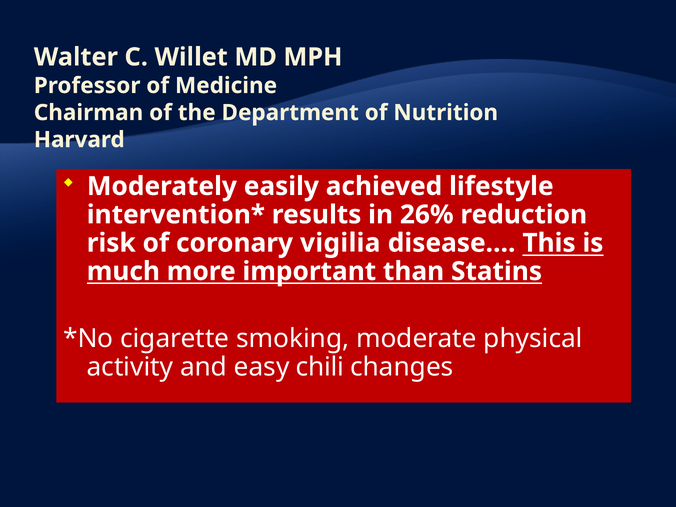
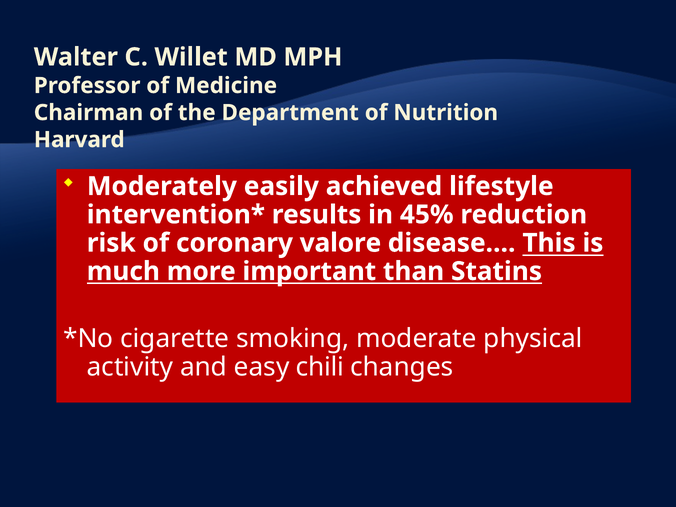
26%: 26% -> 45%
vigilia: vigilia -> valore
